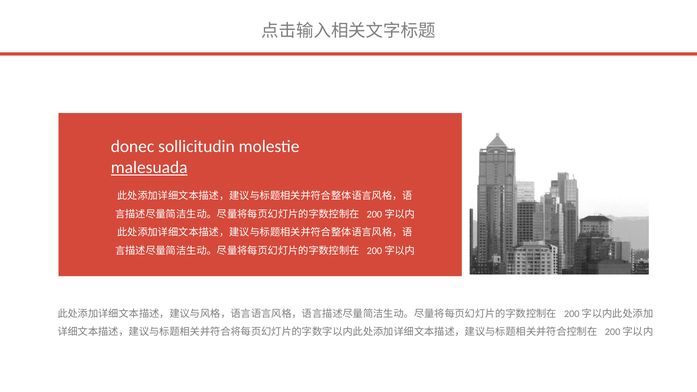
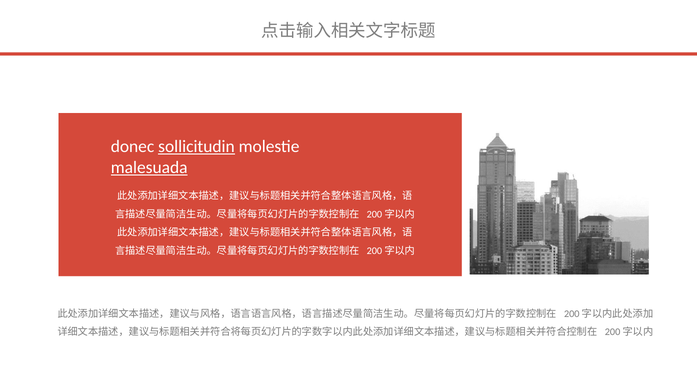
sollicitudin underline: none -> present
